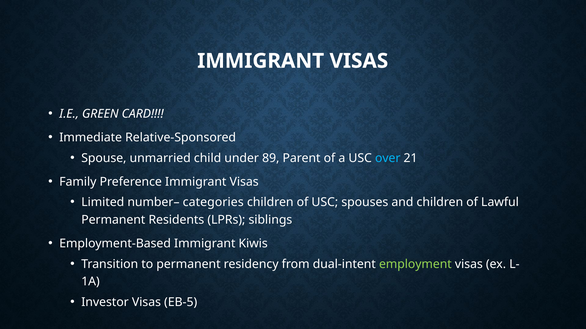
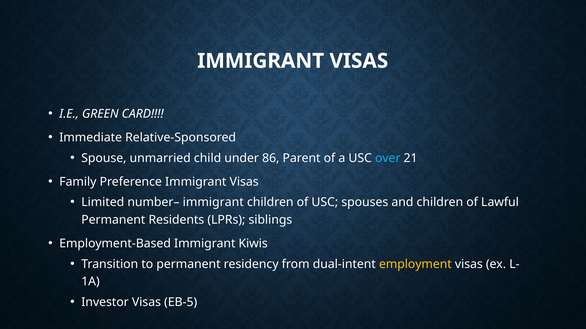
89: 89 -> 86
number– categories: categories -> immigrant
employment colour: light green -> yellow
